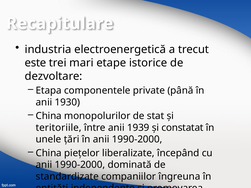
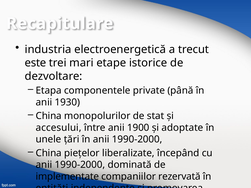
teritoriile: teritoriile -> accesului
1939: 1939 -> 1900
constatat: constatat -> adoptate
standardizate: standardizate -> implementate
îngreuna: îngreuna -> rezervată
